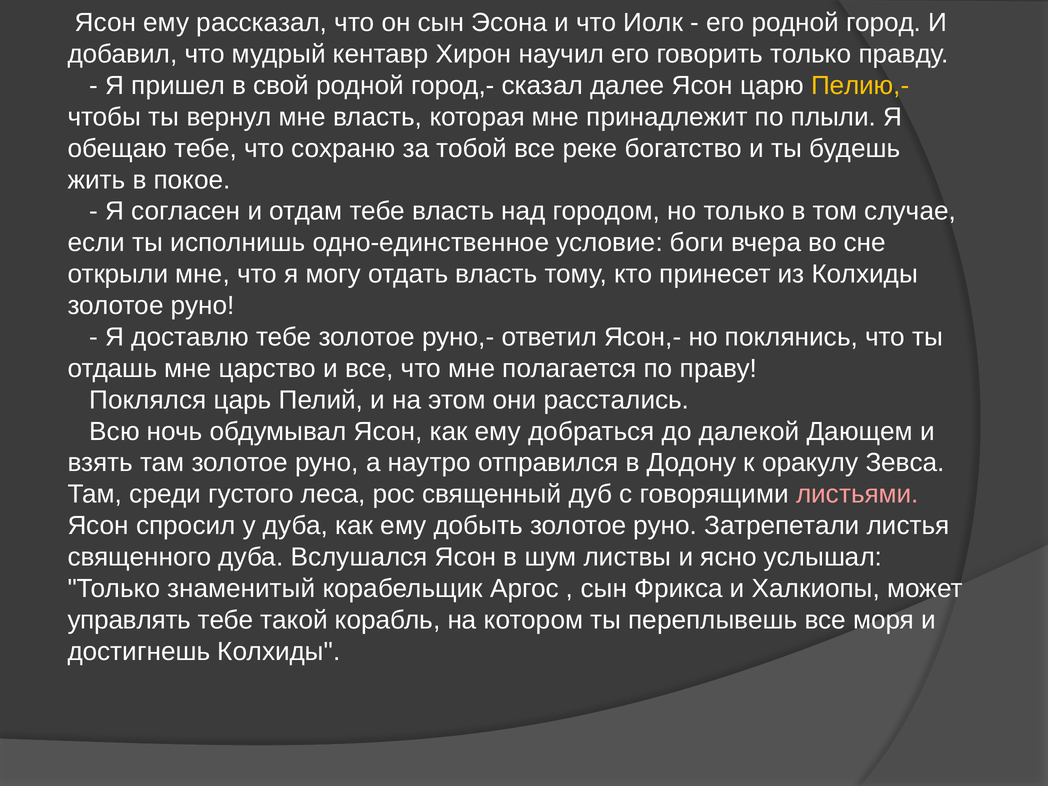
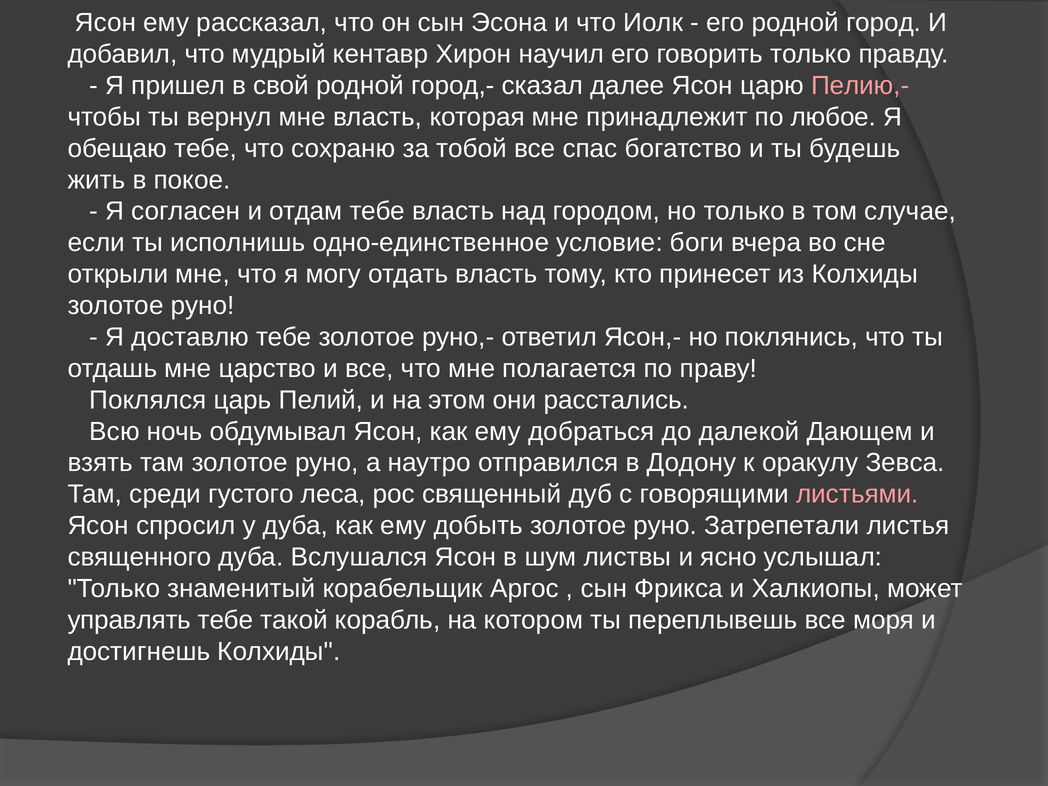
Пелию,- colour: yellow -> pink
плыли: плыли -> любое
реке: реке -> спас
